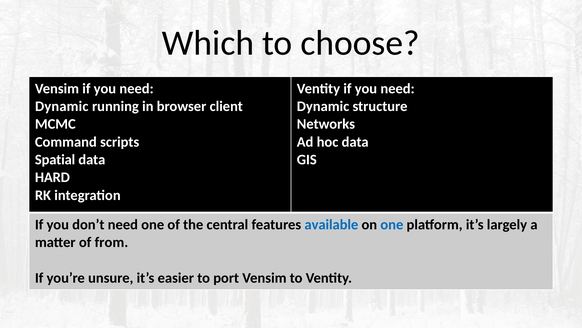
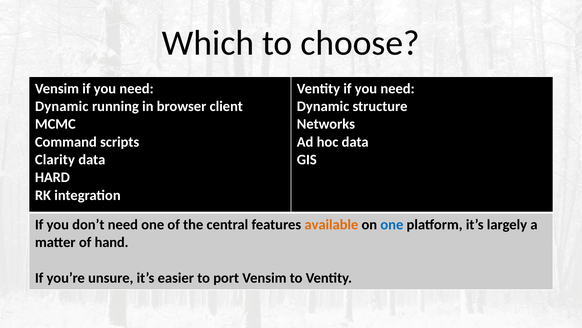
Spatial: Spatial -> Clarity
available colour: blue -> orange
from: from -> hand
